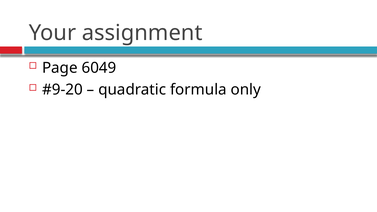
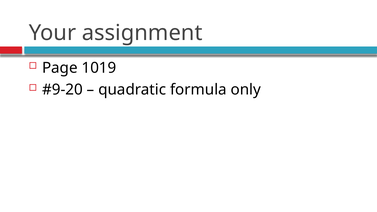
6049: 6049 -> 1019
